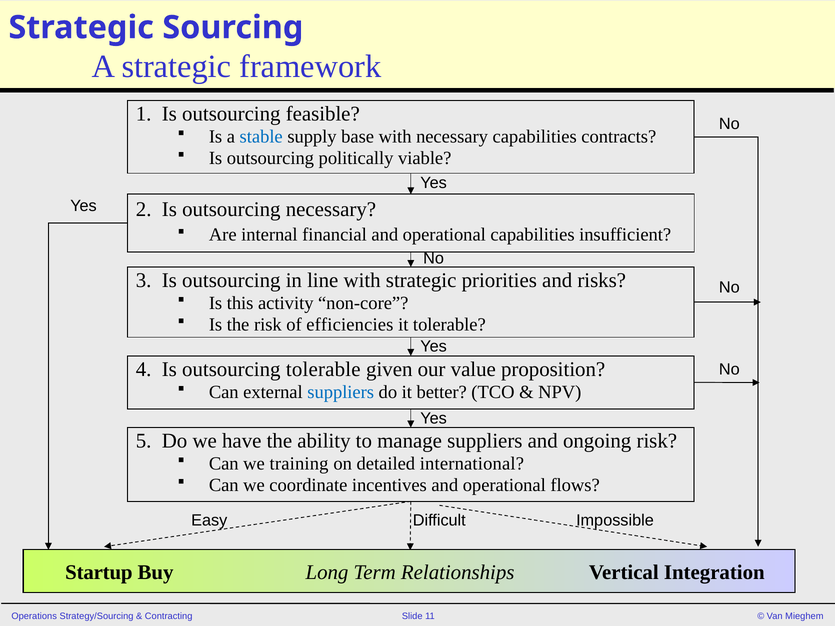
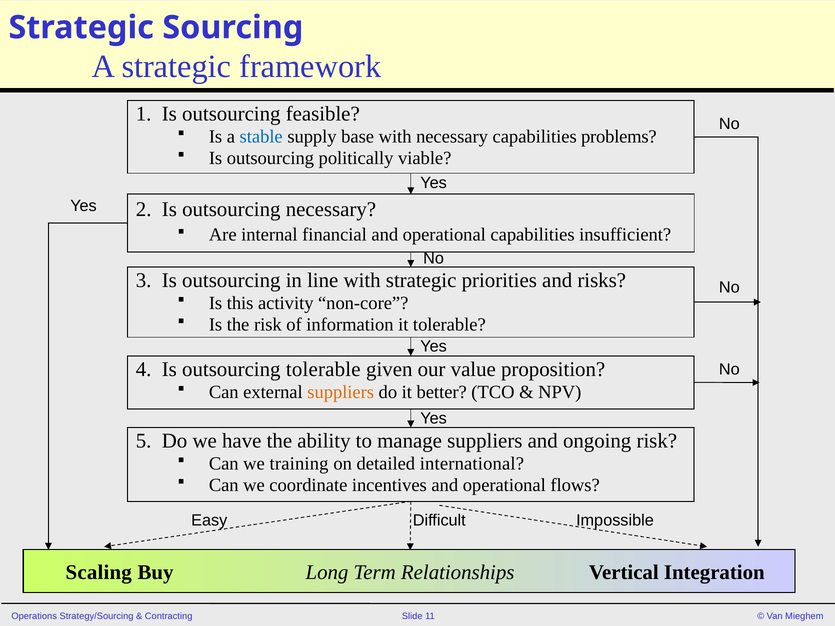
contracts: contracts -> problems
efficiencies: efficiencies -> information
suppliers at (341, 392) colour: blue -> orange
Startup: Startup -> Scaling
